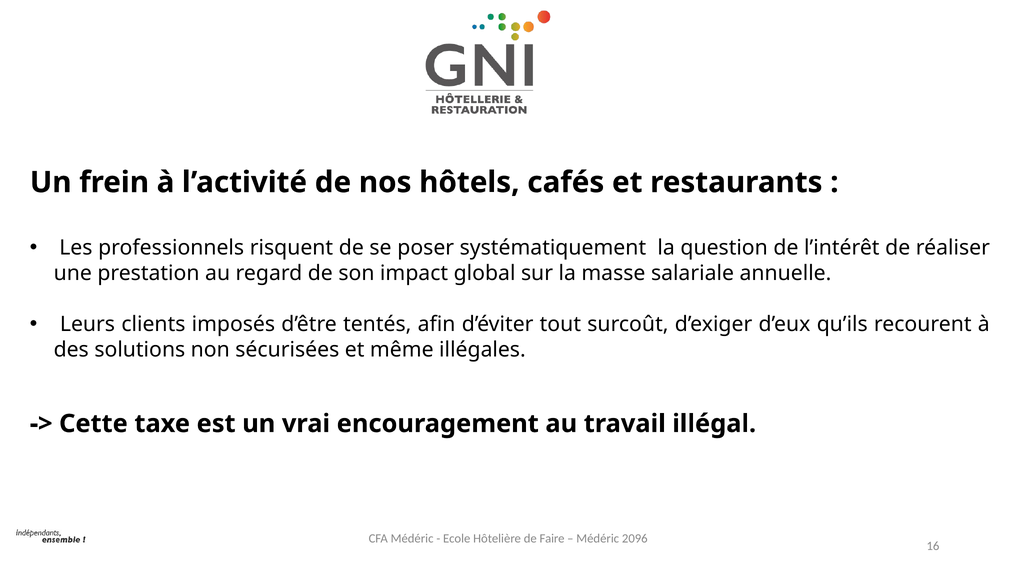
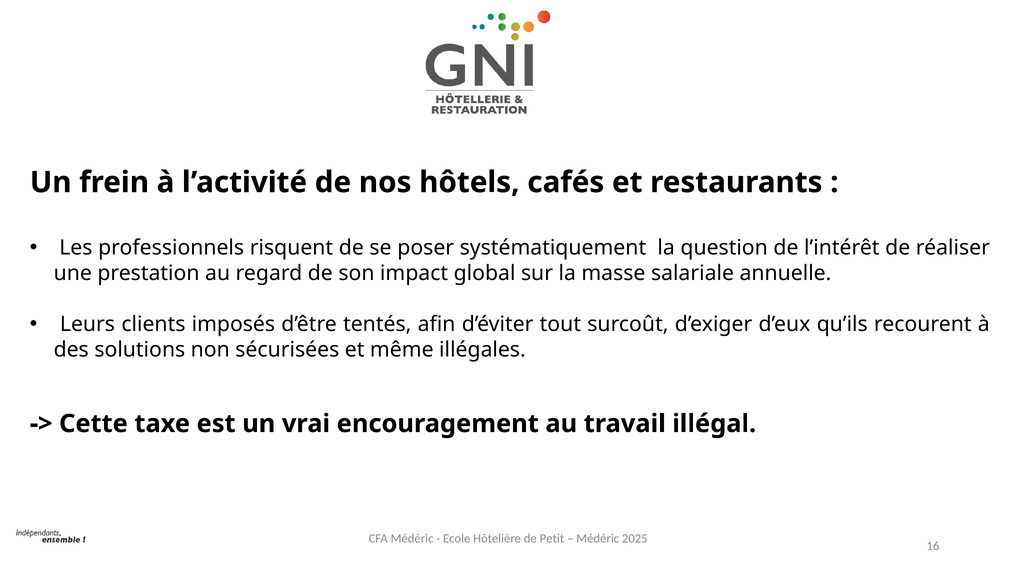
Faire: Faire -> Petit
2096: 2096 -> 2025
